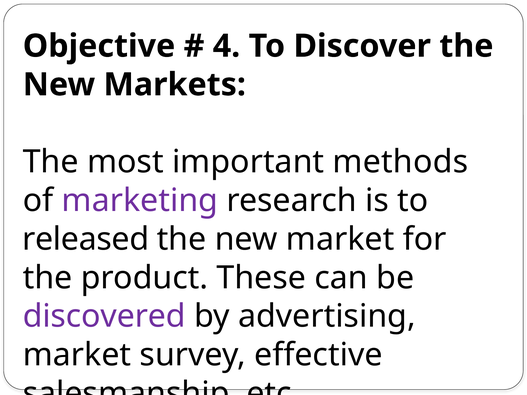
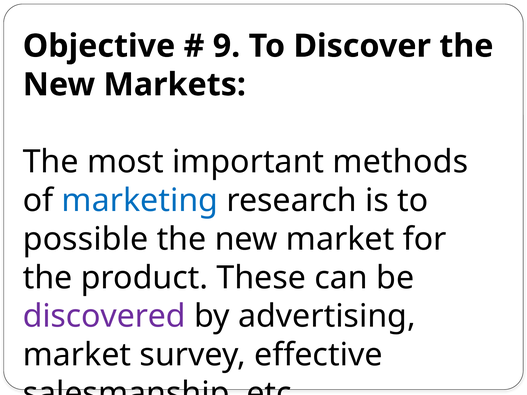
4: 4 -> 9
marketing colour: purple -> blue
released: released -> possible
